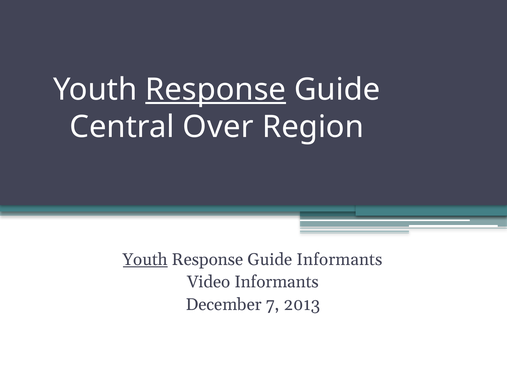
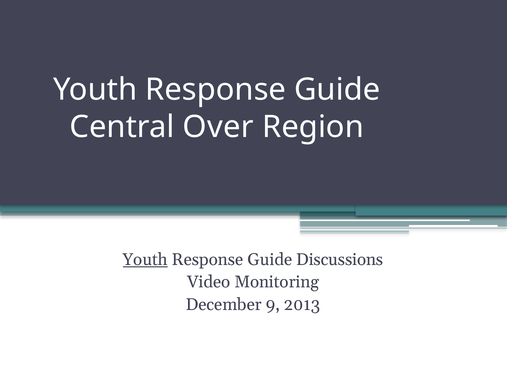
Response at (216, 90) underline: present -> none
Guide Informants: Informants -> Discussions
Video Informants: Informants -> Monitoring
7: 7 -> 9
